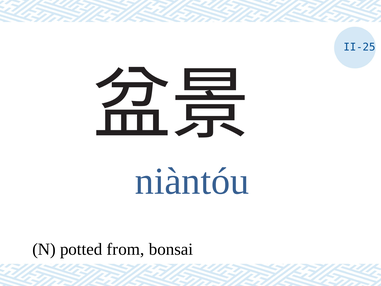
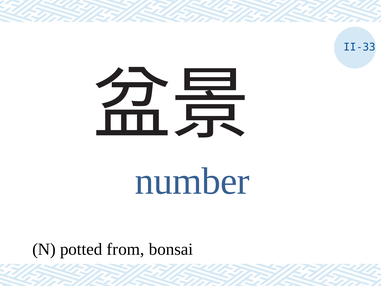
II-25: II-25 -> II-33
niàntóu: niàntóu -> number
